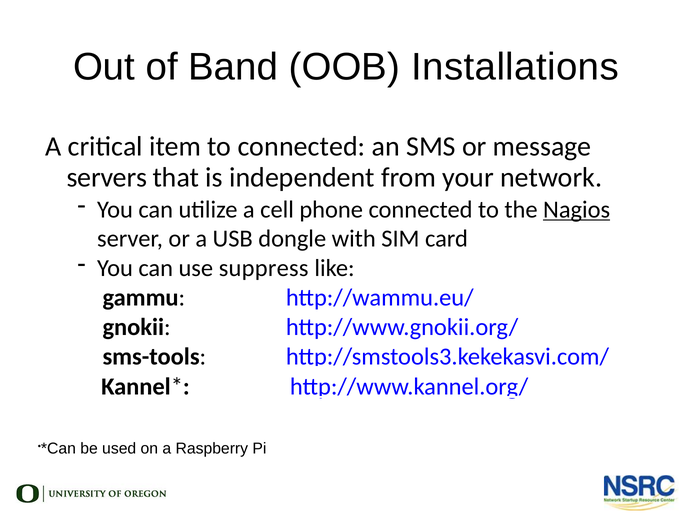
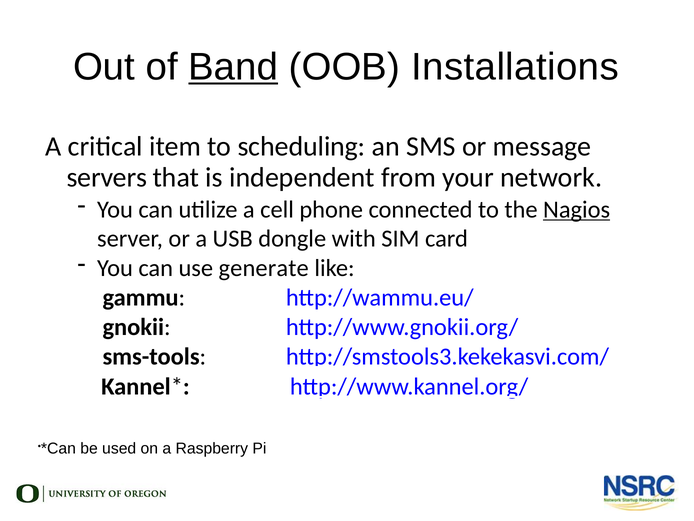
Band underline: none -> present
to connected: connected -> scheduling
suppress: suppress -> generate
